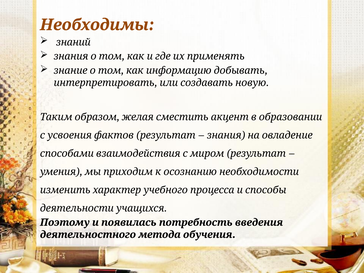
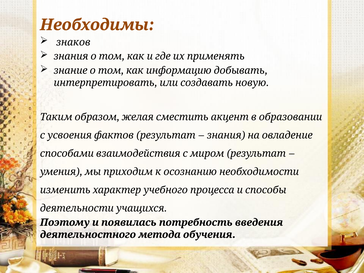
знаний: знаний -> знаков
